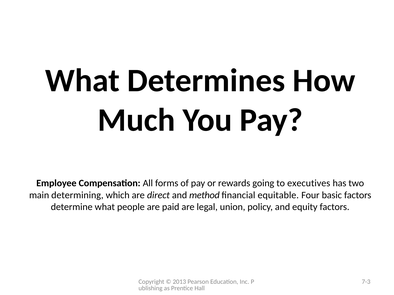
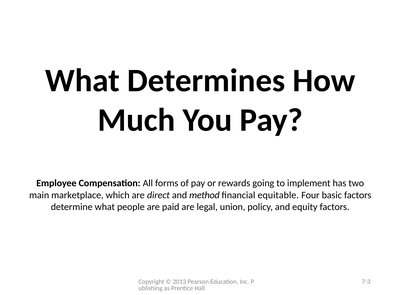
executives: executives -> implement
determining: determining -> marketplace
